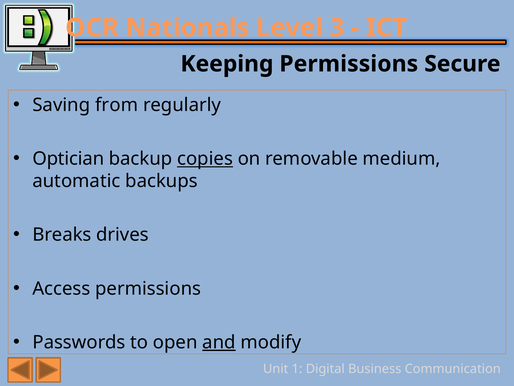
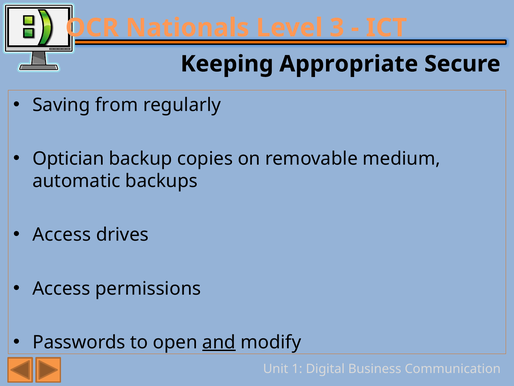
Keeping Permissions: Permissions -> Appropriate
copies underline: present -> none
Breaks at (62, 235): Breaks -> Access
